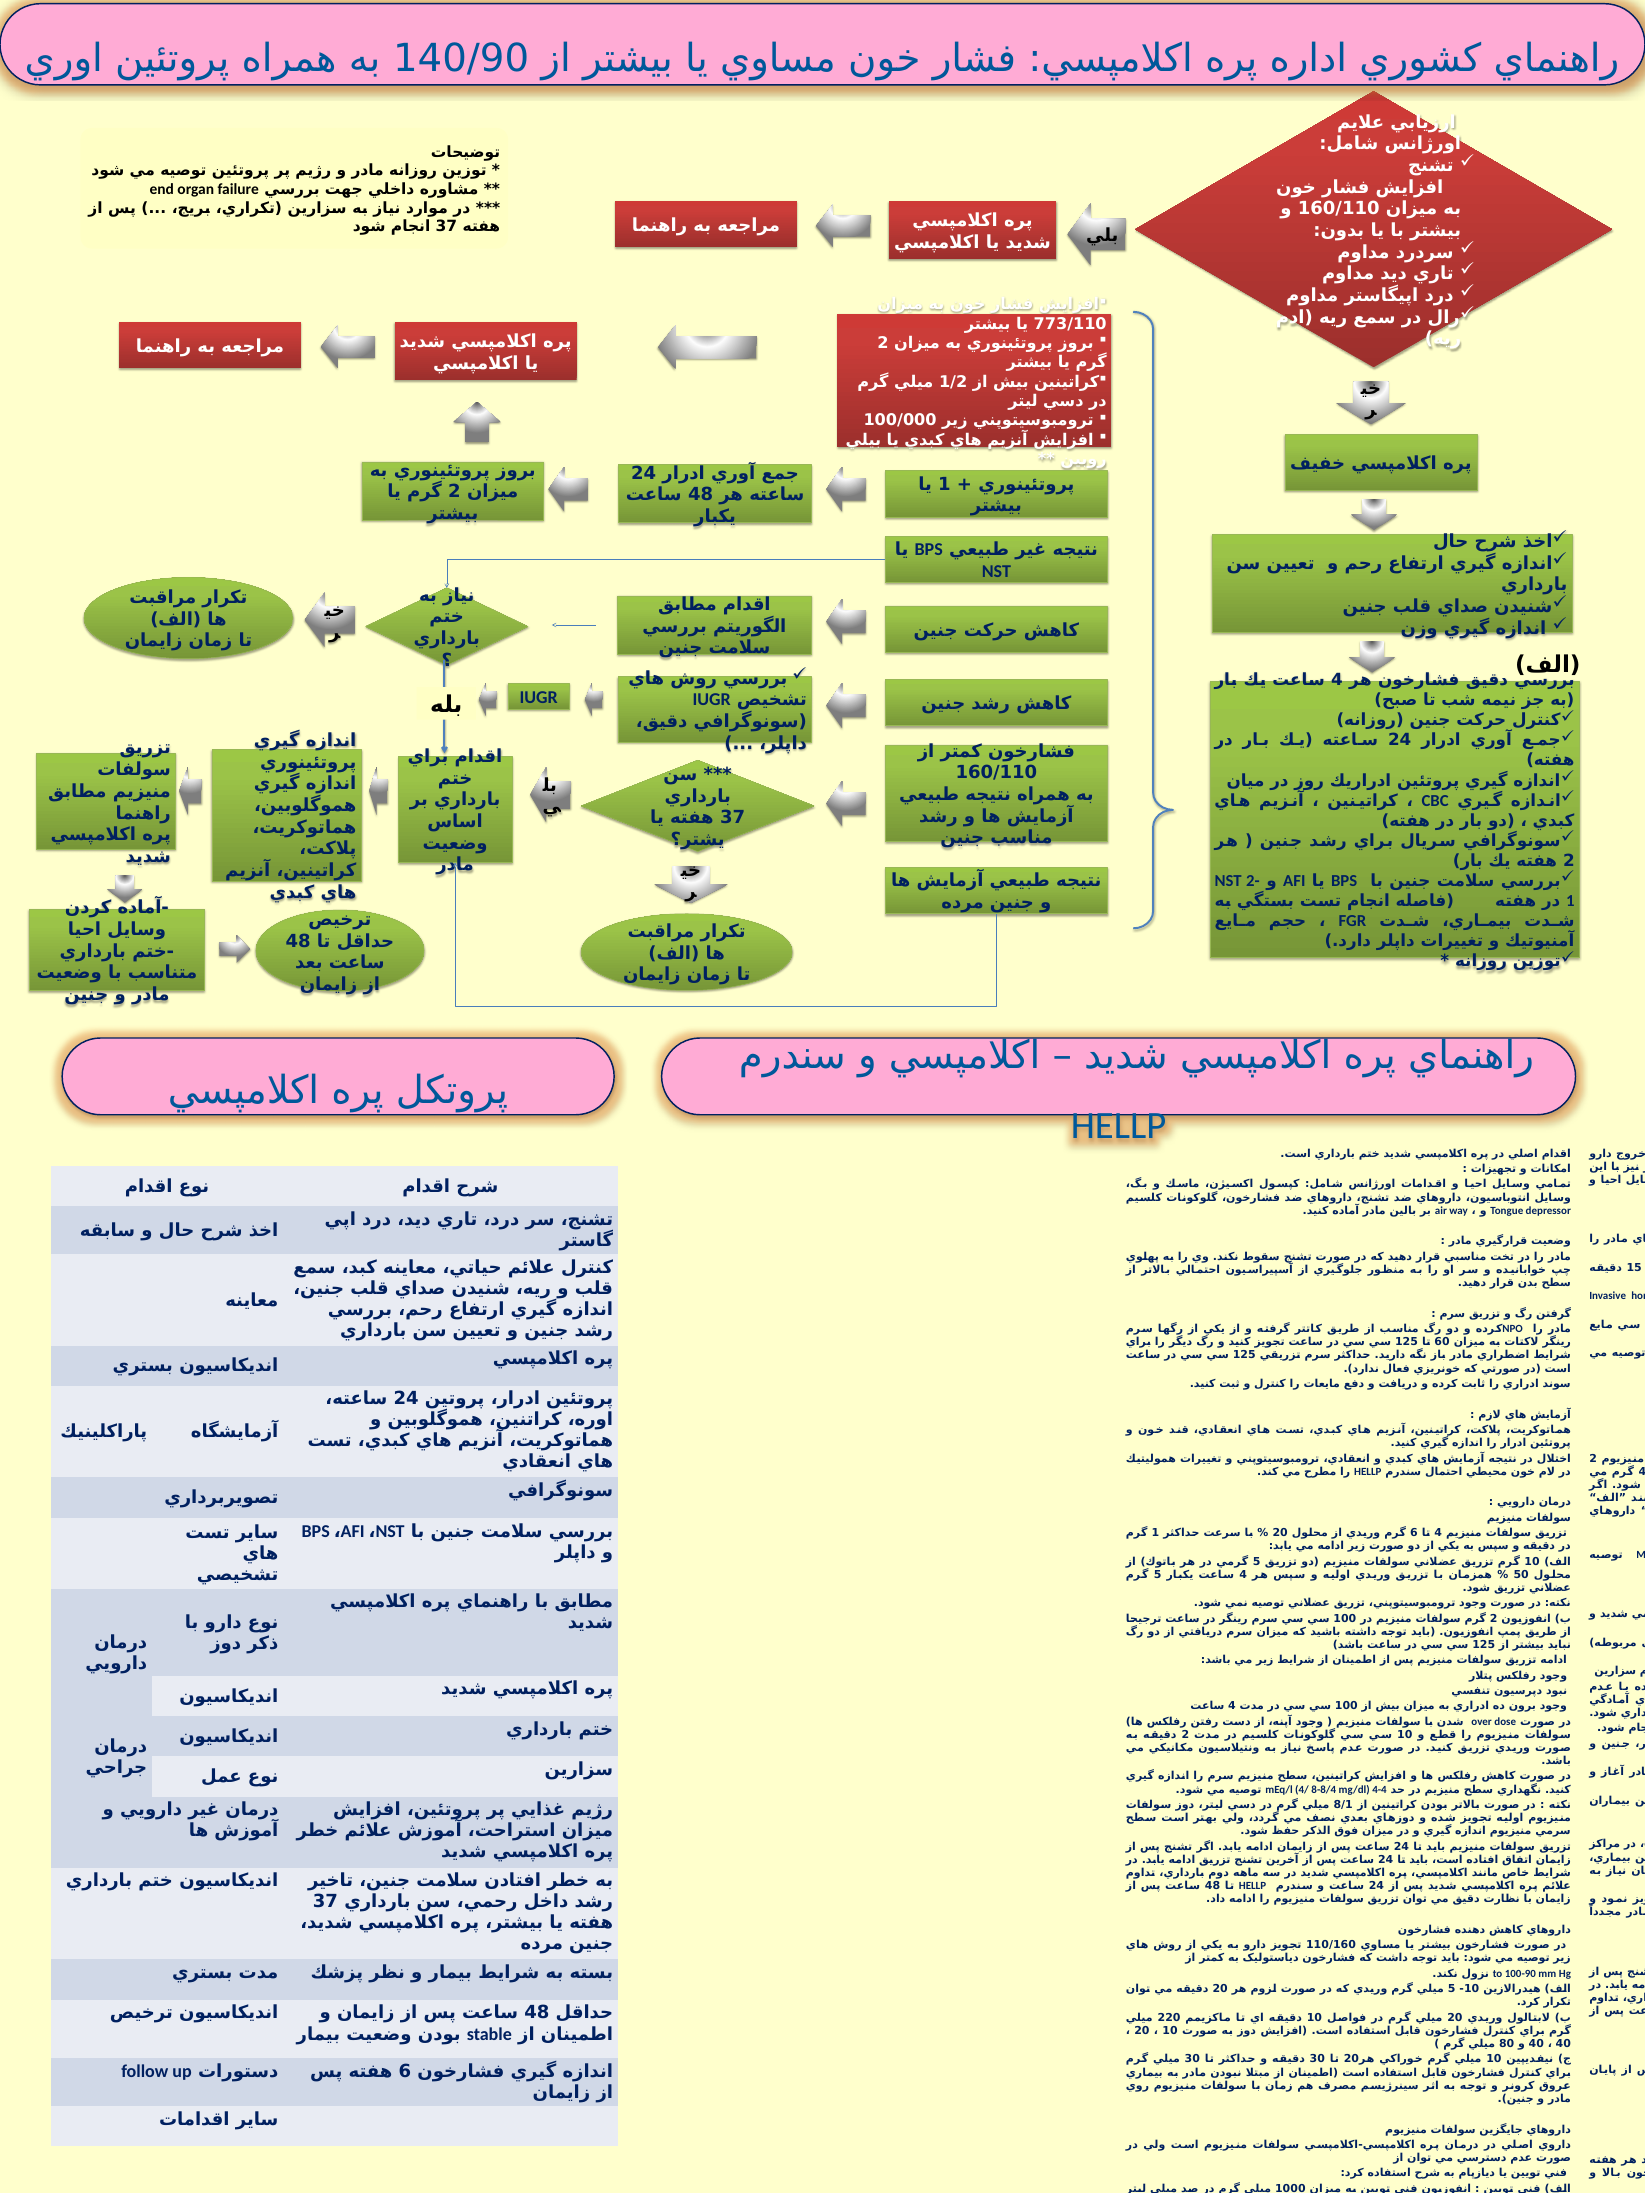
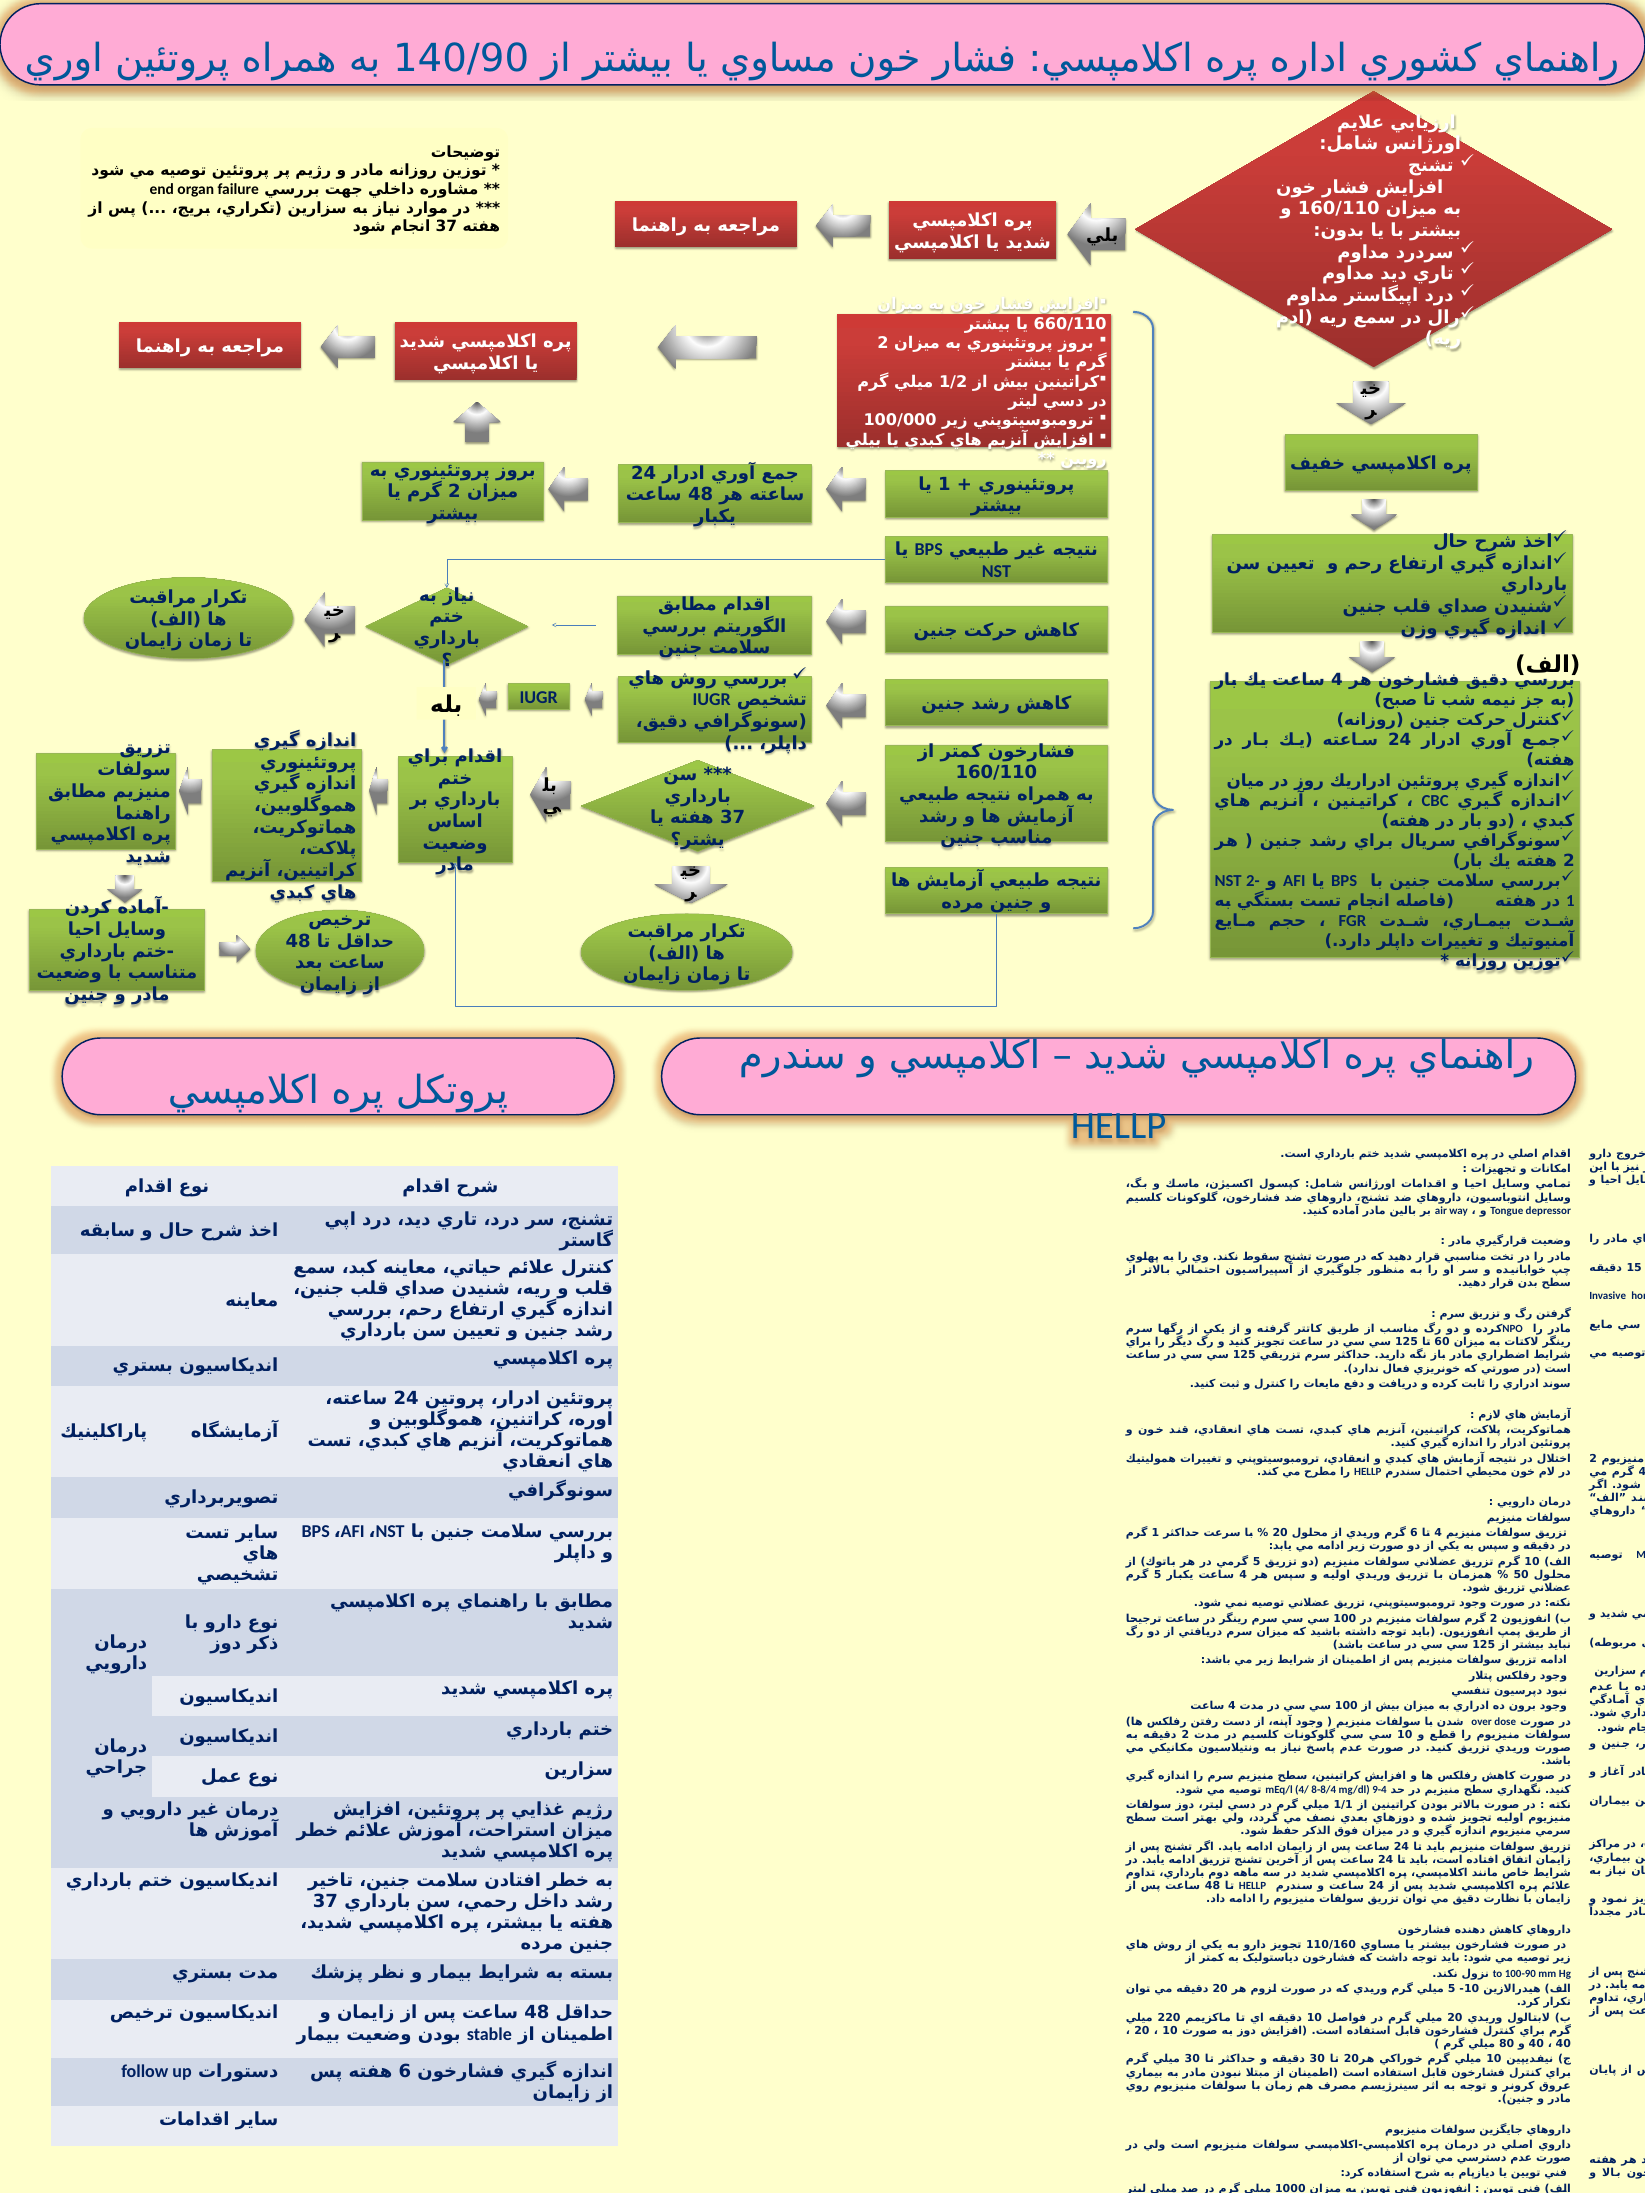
773/110: 773/110 -> 660/110
4-4: 4-4 -> 9-4
8/1: 8/1 -> 1/1
